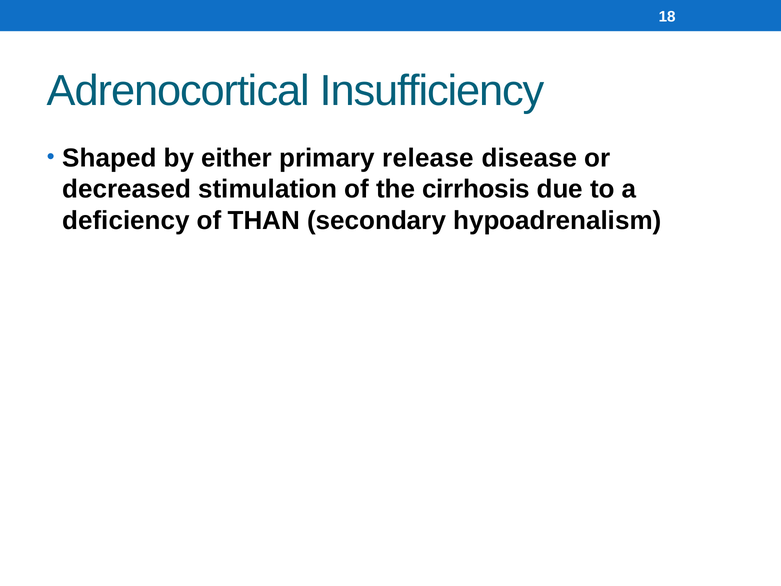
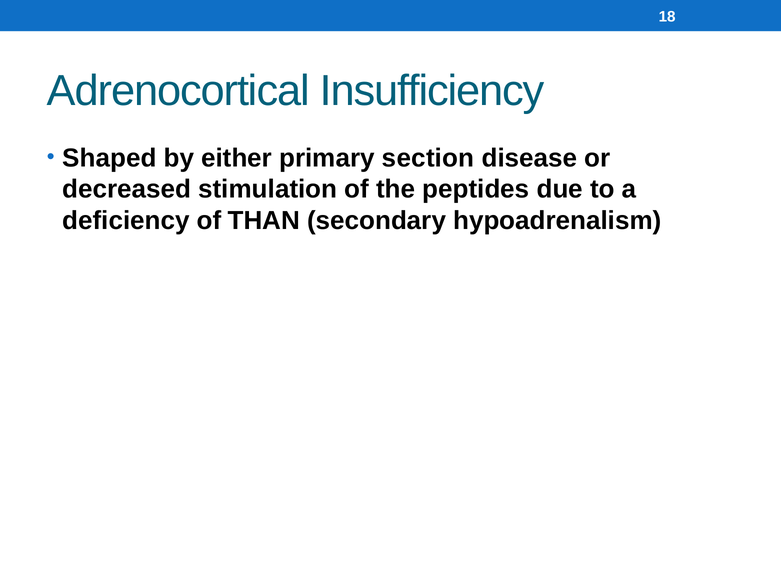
release: release -> section
cirrhosis: cirrhosis -> peptides
